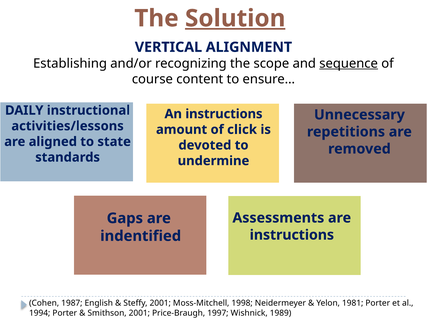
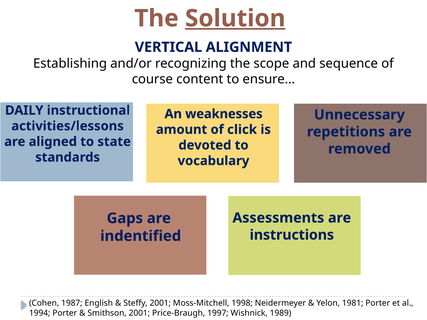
sequence underline: present -> none
An instructions: instructions -> weaknesses
undermine: undermine -> vocabulary
